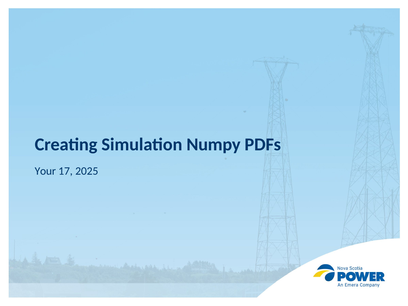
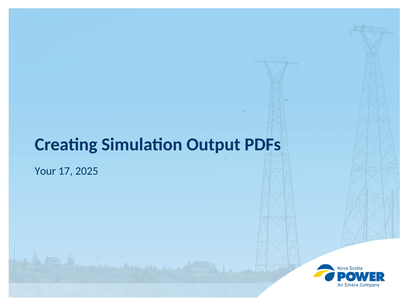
Numpy: Numpy -> Output
